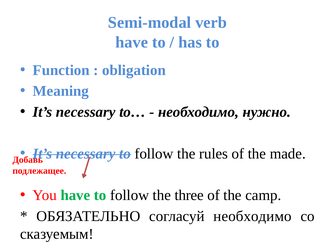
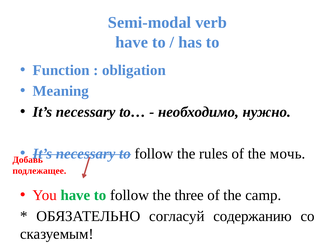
made: made -> мочь
согласуй необходимо: необходимо -> содержанию
